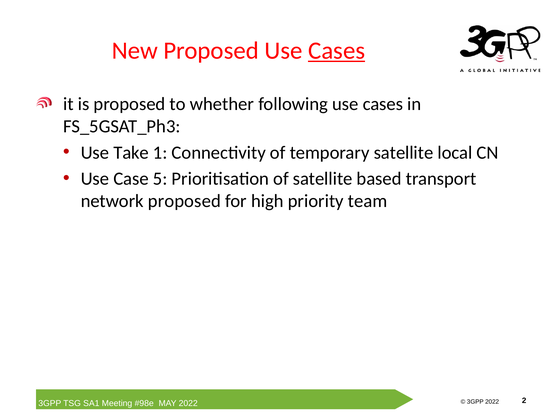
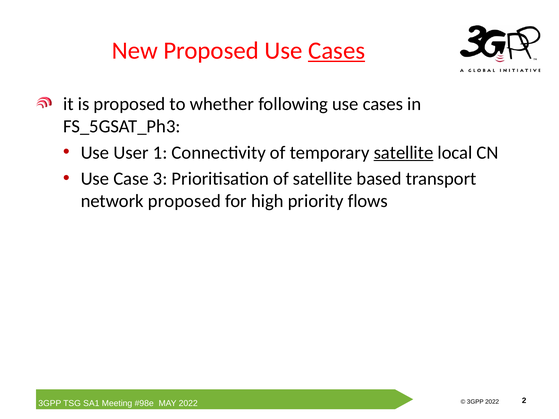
Take: Take -> User
satellite at (404, 153) underline: none -> present
5: 5 -> 3
team: team -> flows
